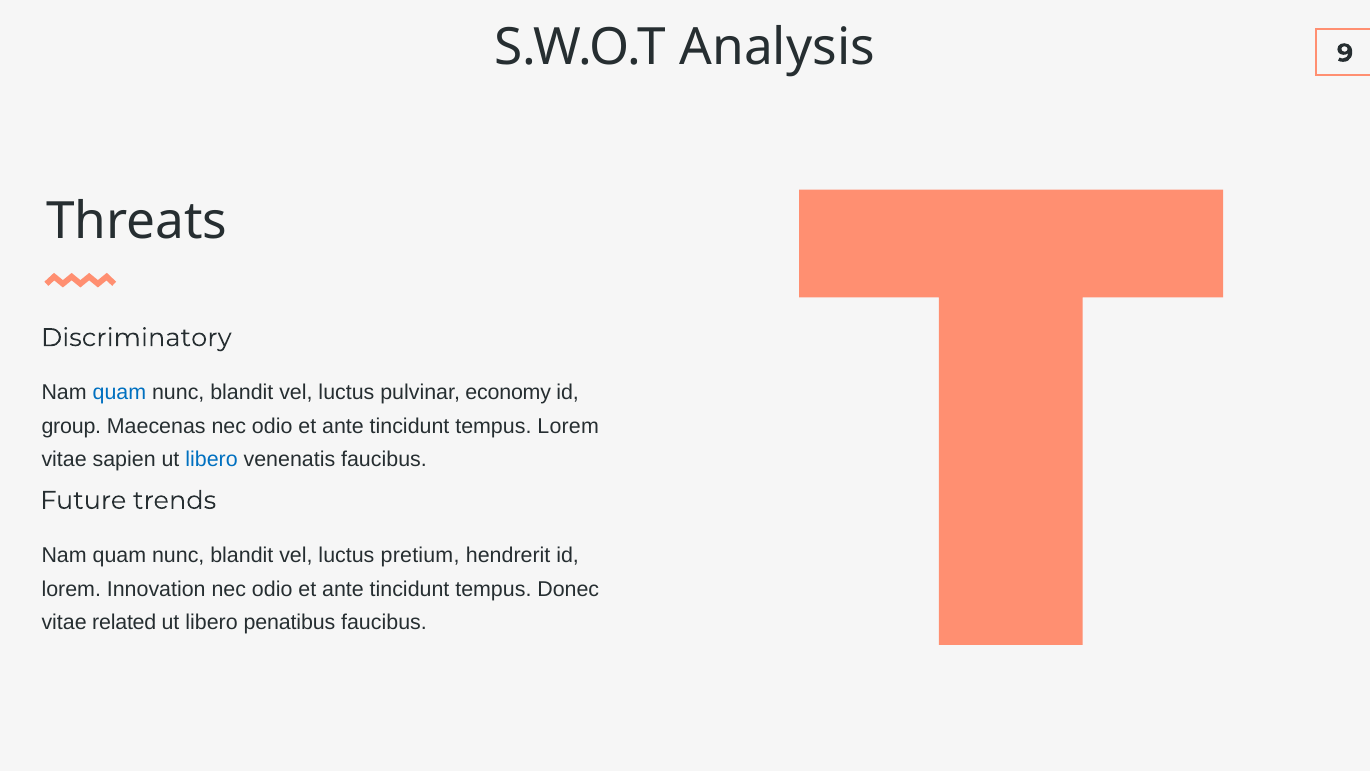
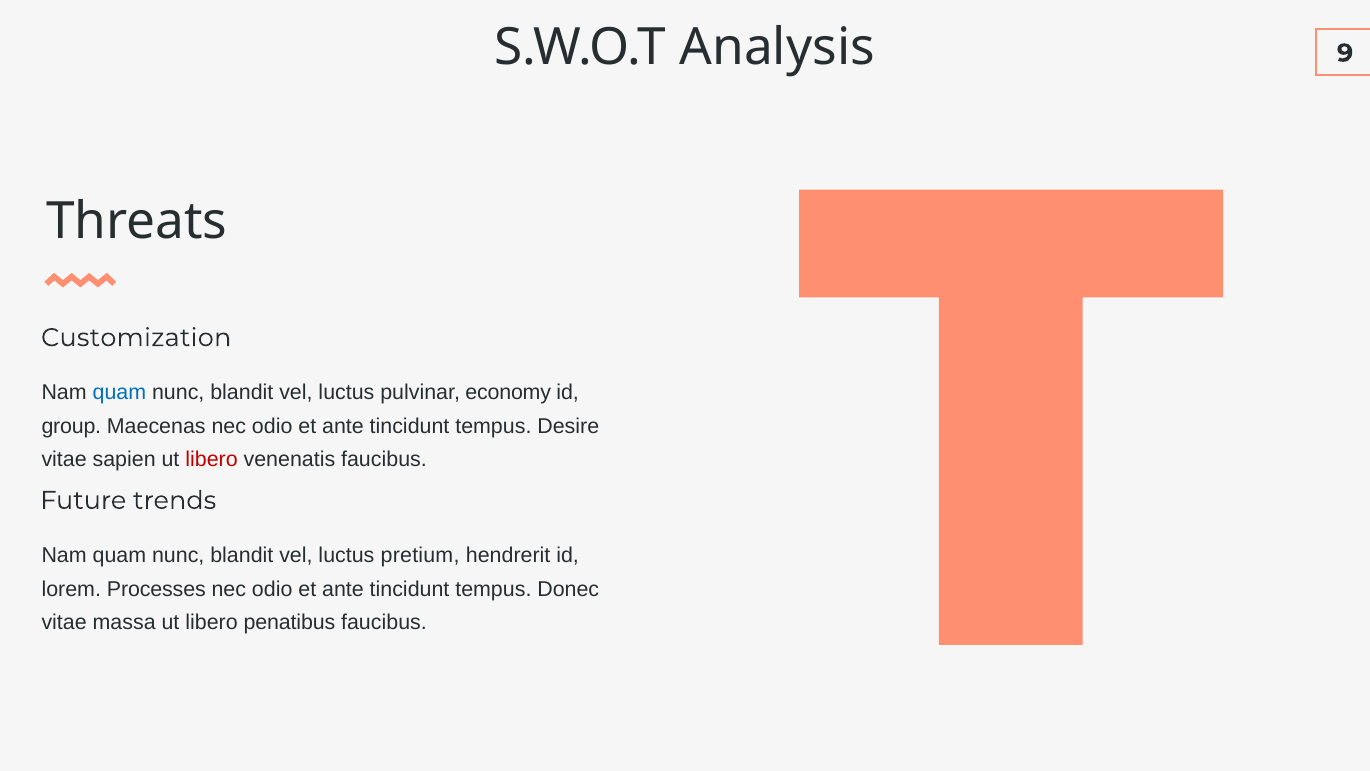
Discriminatory: Discriminatory -> Customization
tempus Lorem: Lorem -> Desire
libero at (212, 460) colour: blue -> red
Innovation: Innovation -> Processes
related: related -> massa
